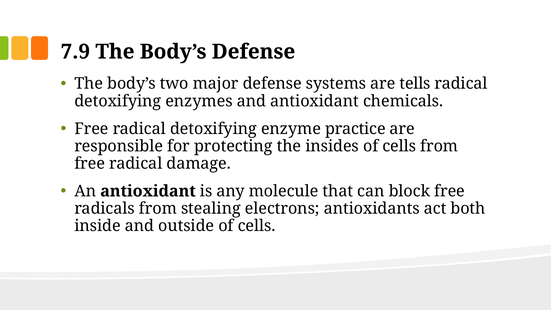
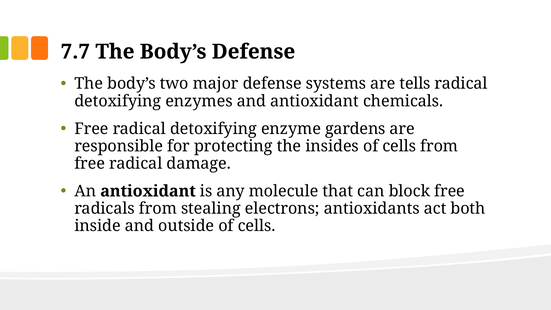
7.9: 7.9 -> 7.7
practice: practice -> gardens
